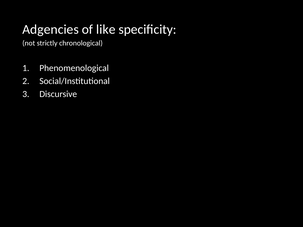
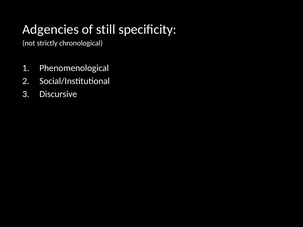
like: like -> still
